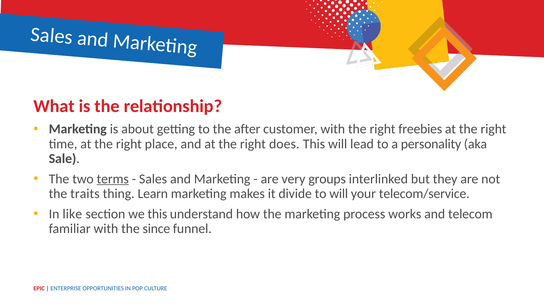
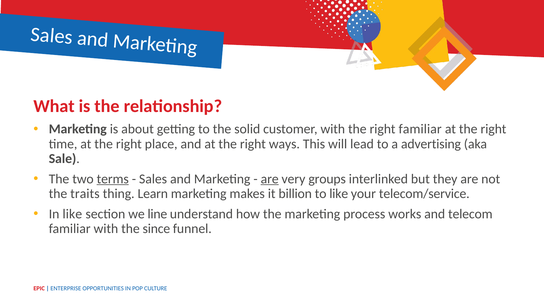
after: after -> solid
right freebies: freebies -> familiar
does: does -> ways
personality: personality -> advertising
are at (270, 179) underline: none -> present
divide: divide -> billion
to will: will -> like
we this: this -> line
